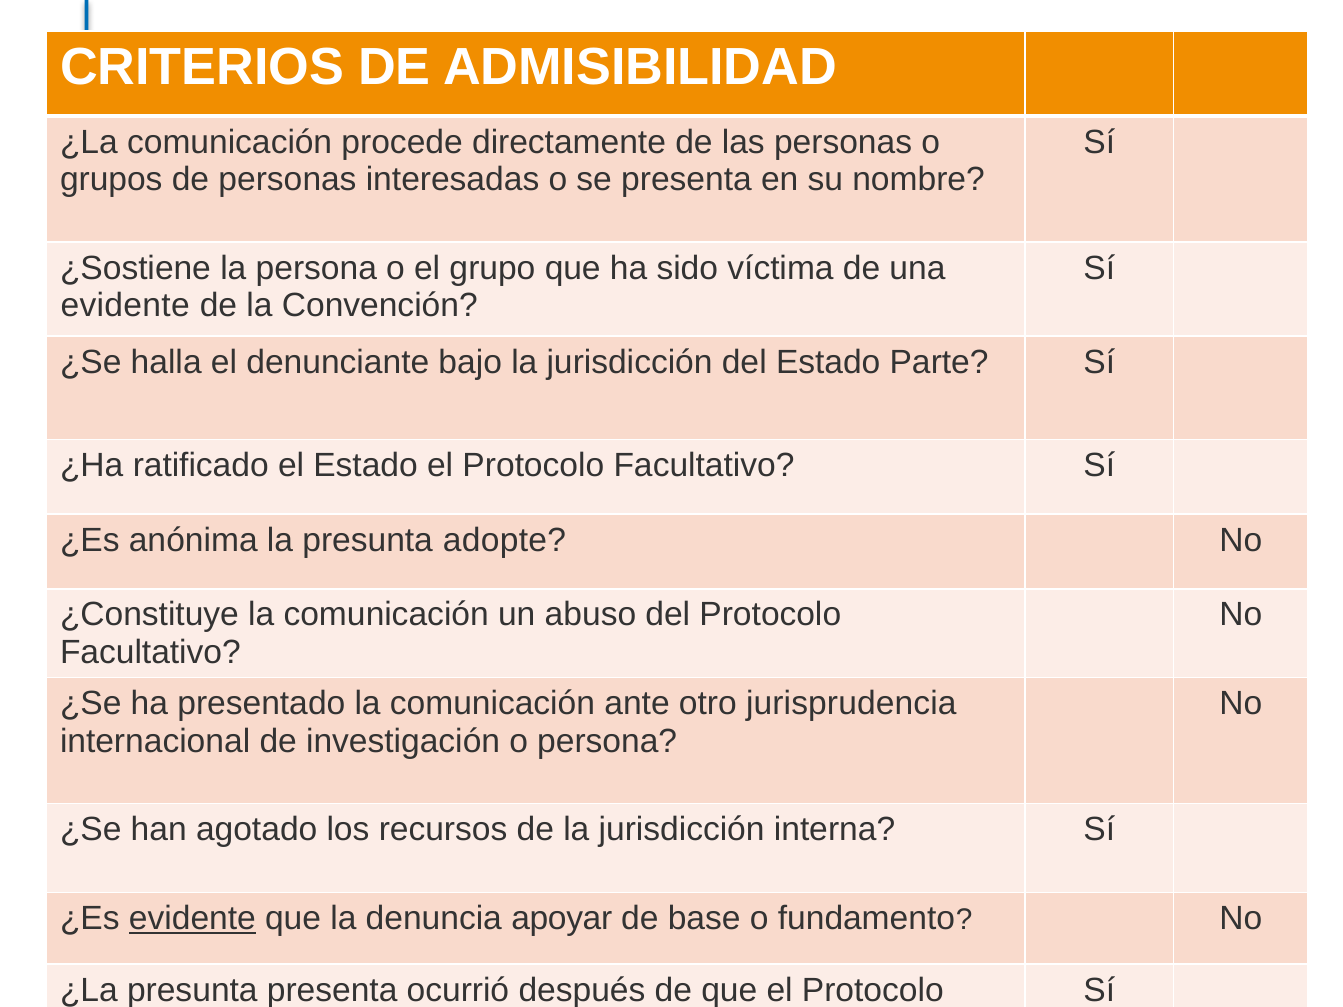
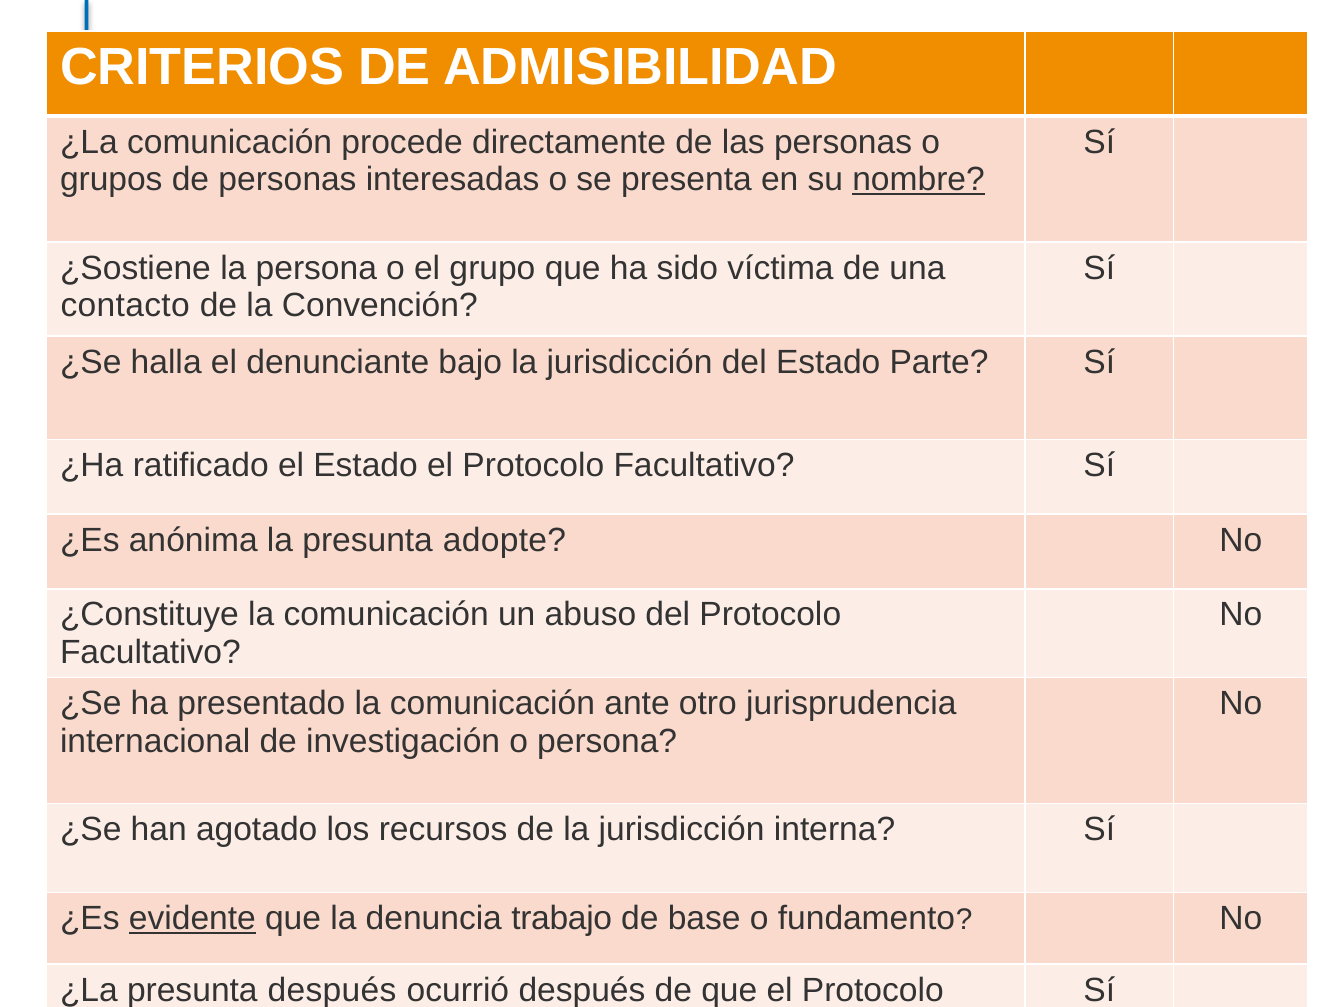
nombre underline: none -> present
evidente at (125, 306): evidente -> contacto
apoyar: apoyar -> trabajo
presunta presenta: presenta -> después
